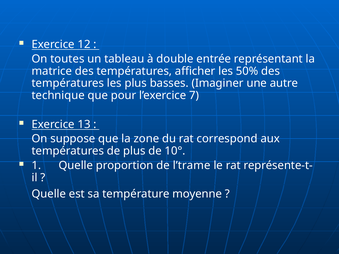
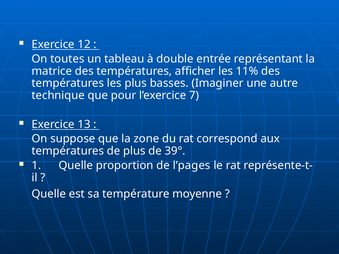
50%: 50% -> 11%
10°: 10° -> 39°
l’trame: l’trame -> l’pages
